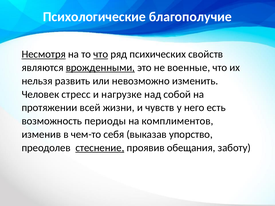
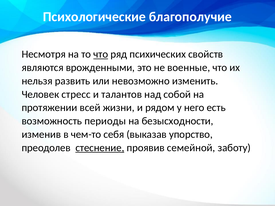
Несмотря underline: present -> none
врожденными underline: present -> none
нагрузке: нагрузке -> талантов
чувств: чувств -> рядом
комплиментов: комплиментов -> безысходности
обещания: обещания -> семейной
